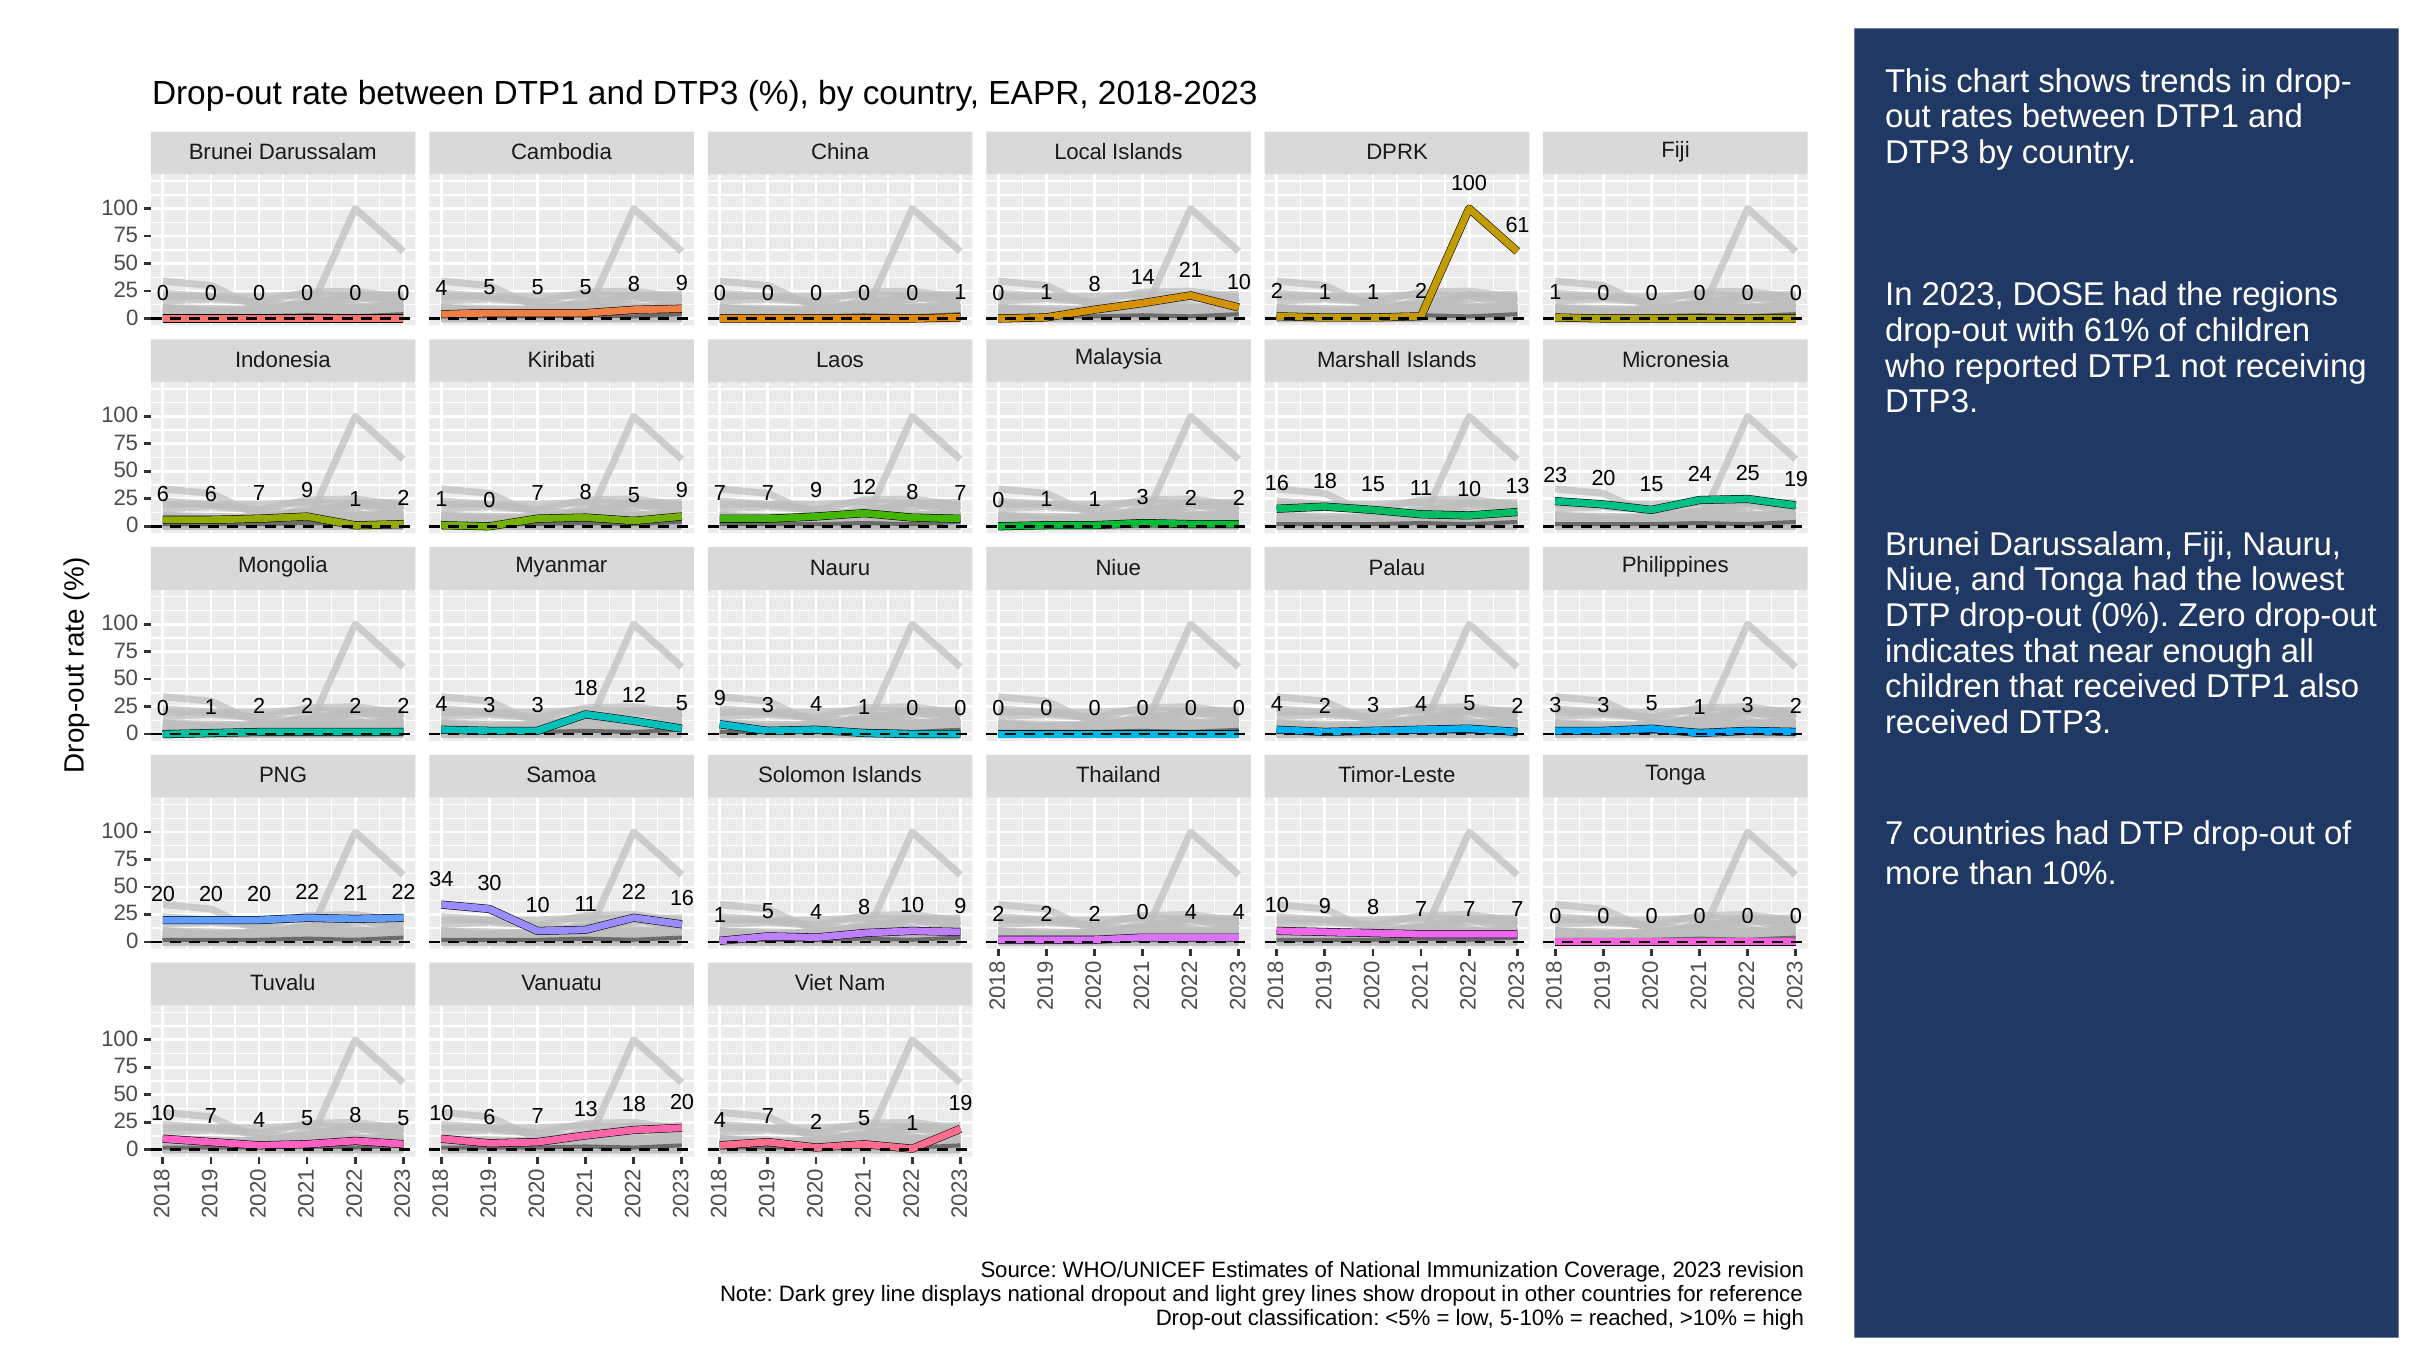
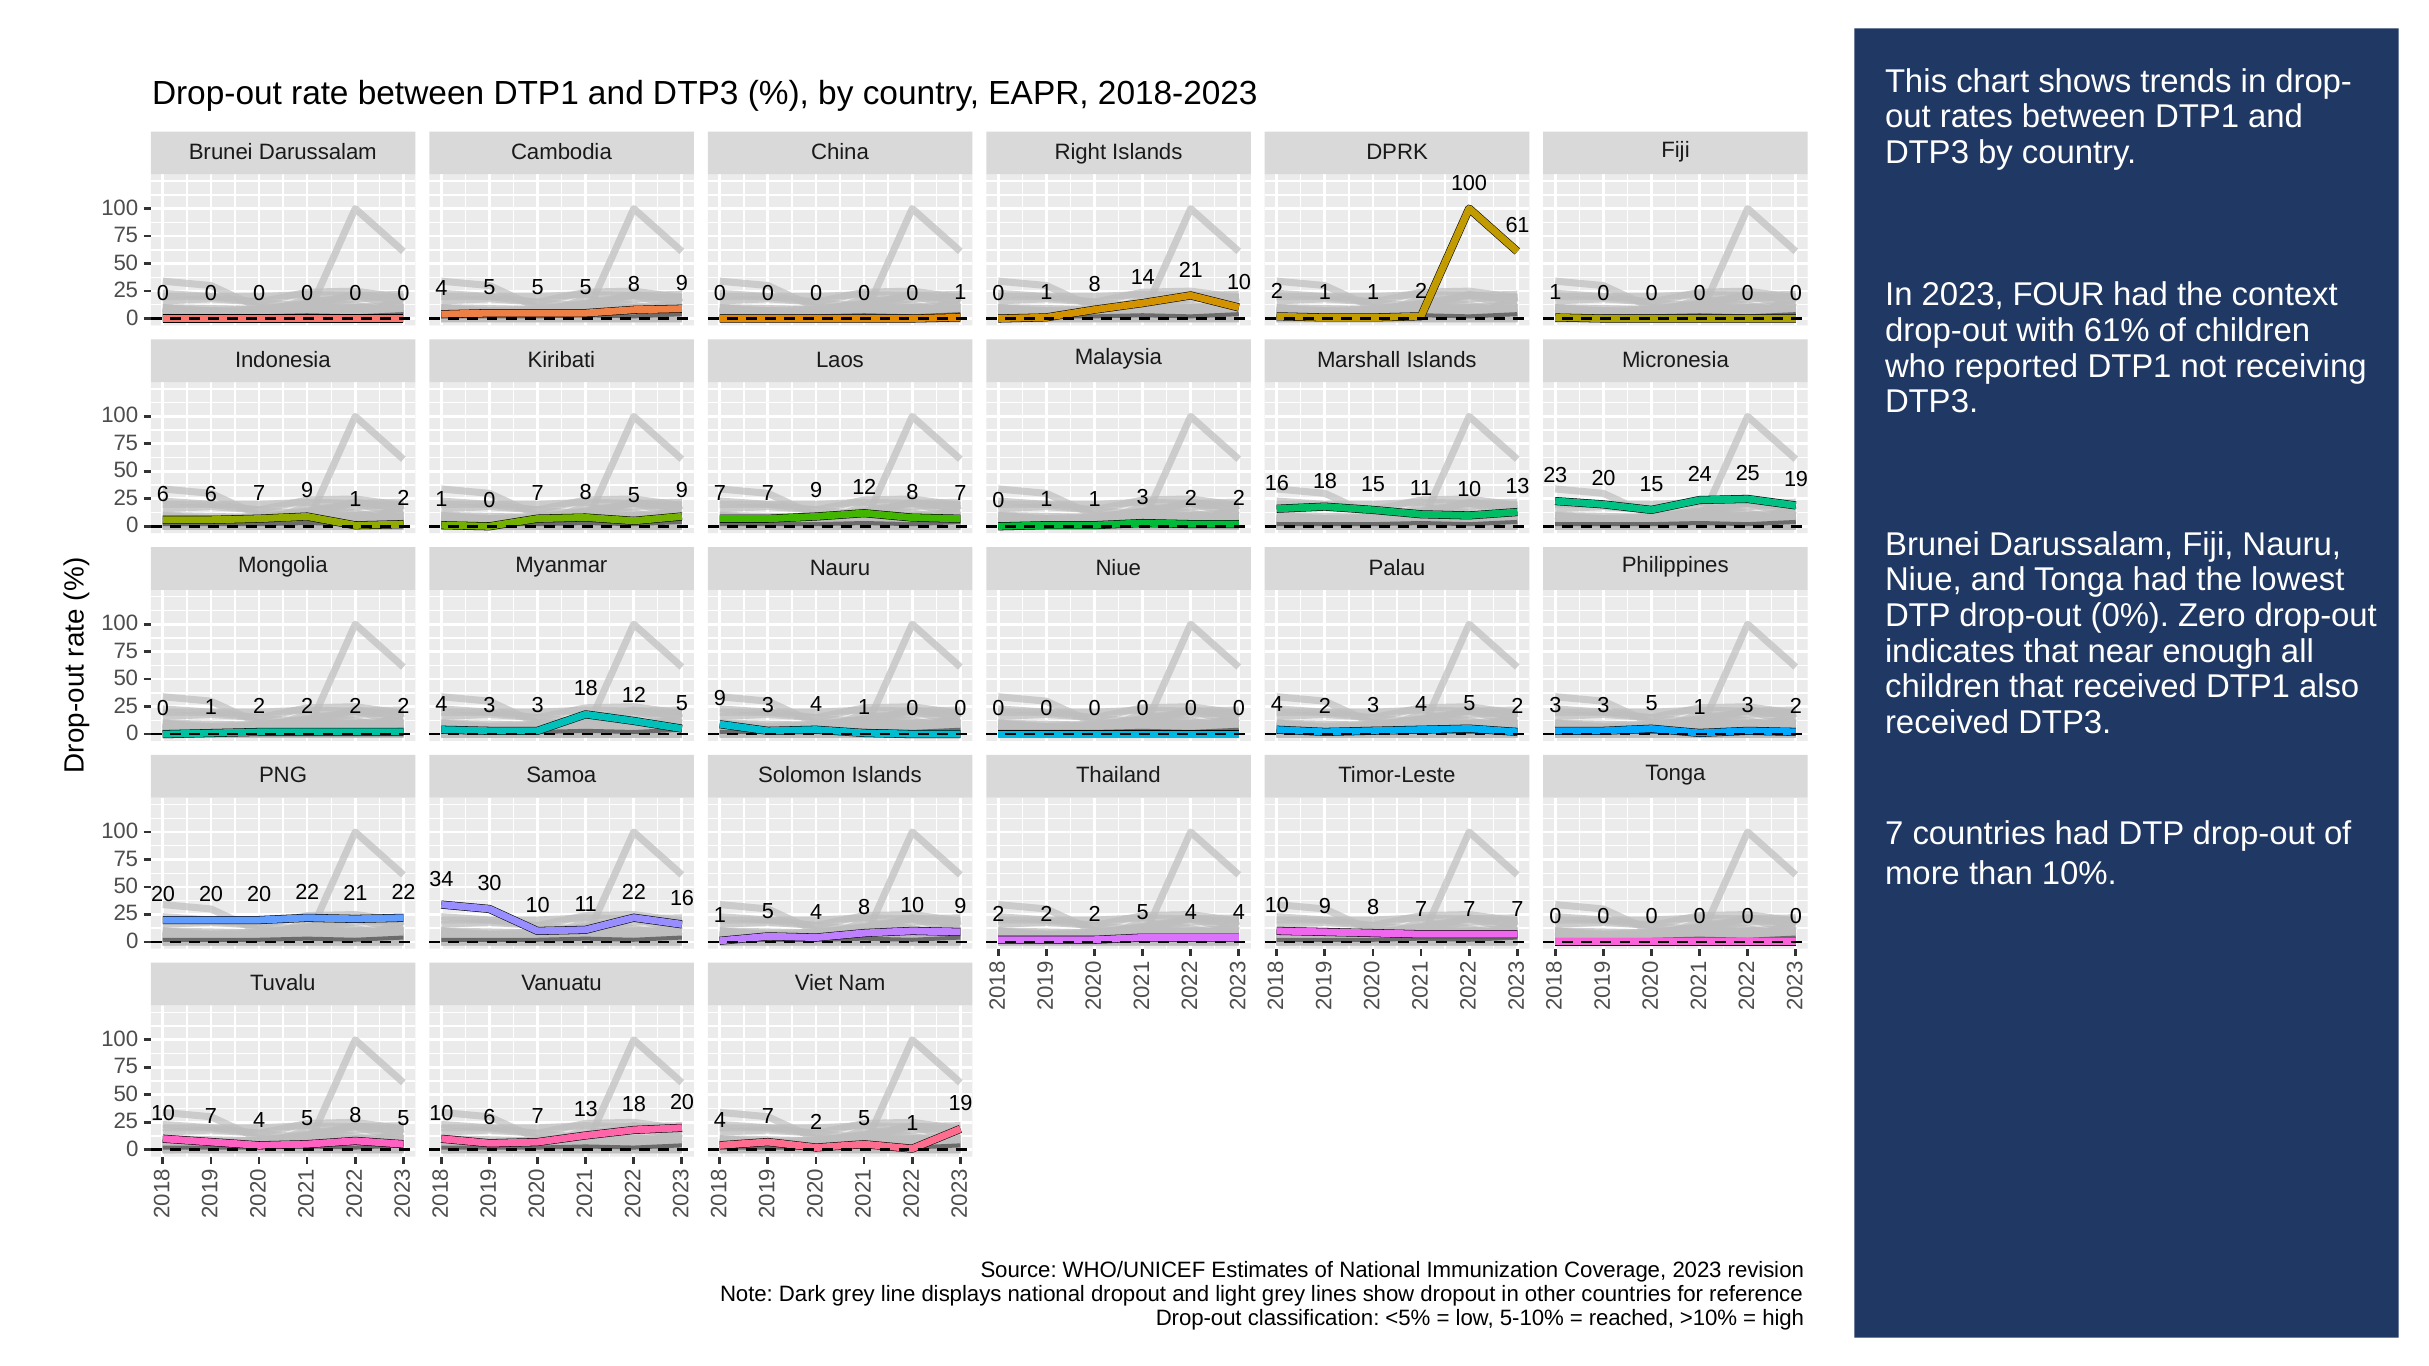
Local: Local -> Right
DOSE: DOSE -> FOUR
regions: regions -> context
0 at (1143, 912): 0 -> 5
